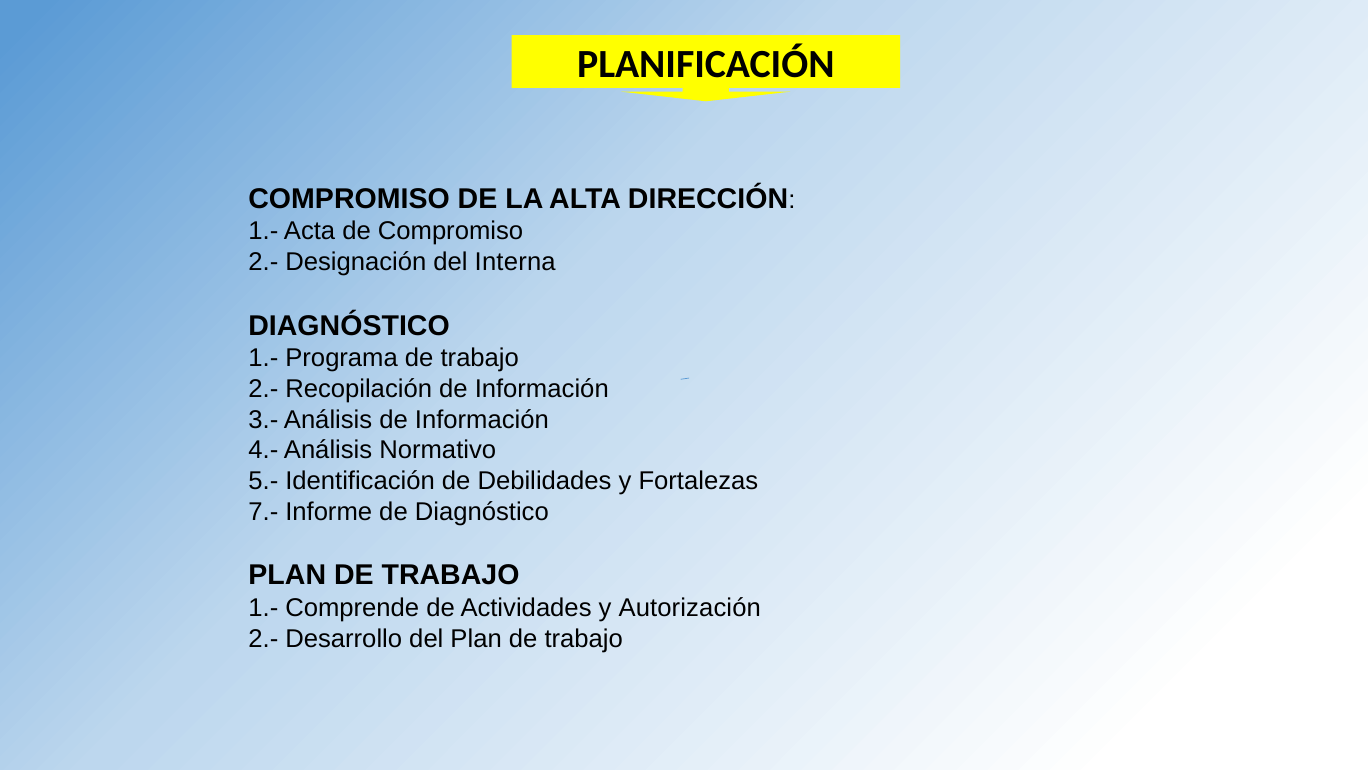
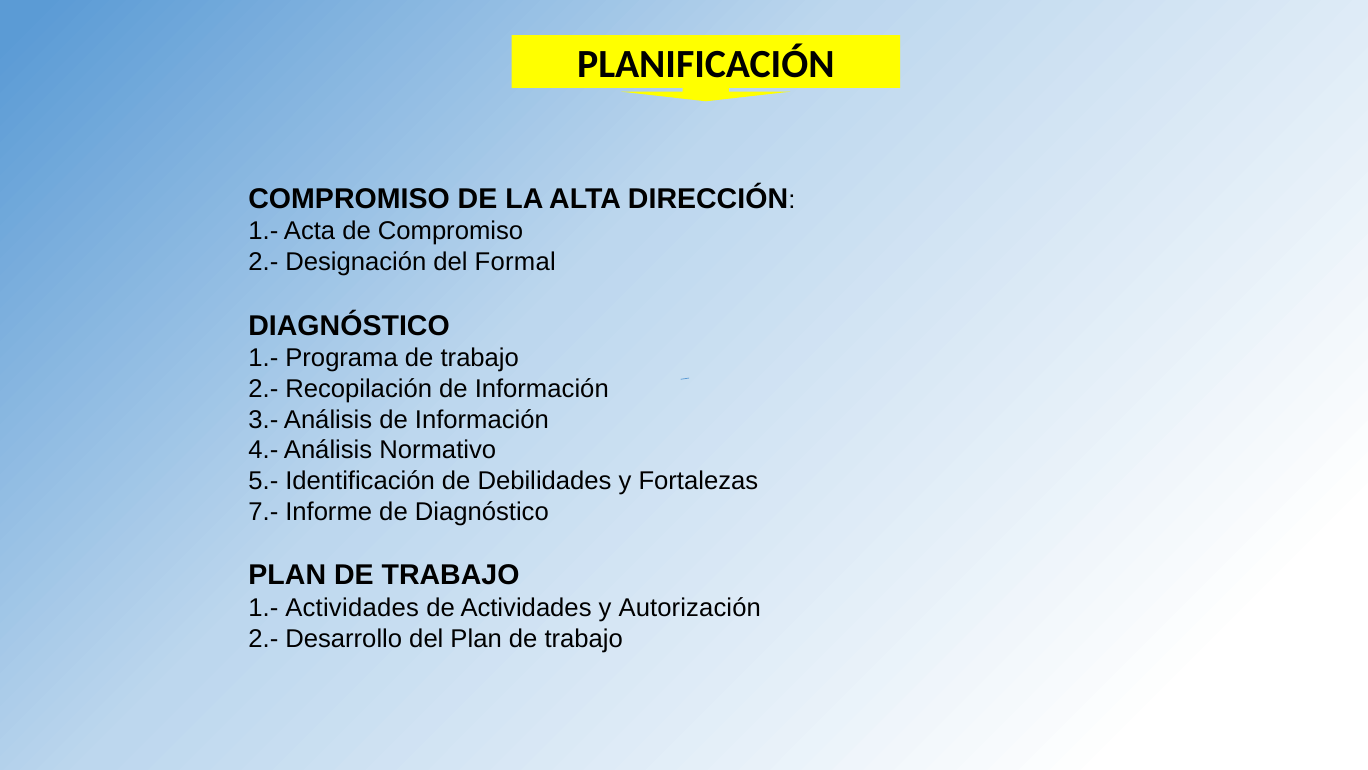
Interna: Interna -> Formal
1.- Comprende: Comprende -> Actividades
